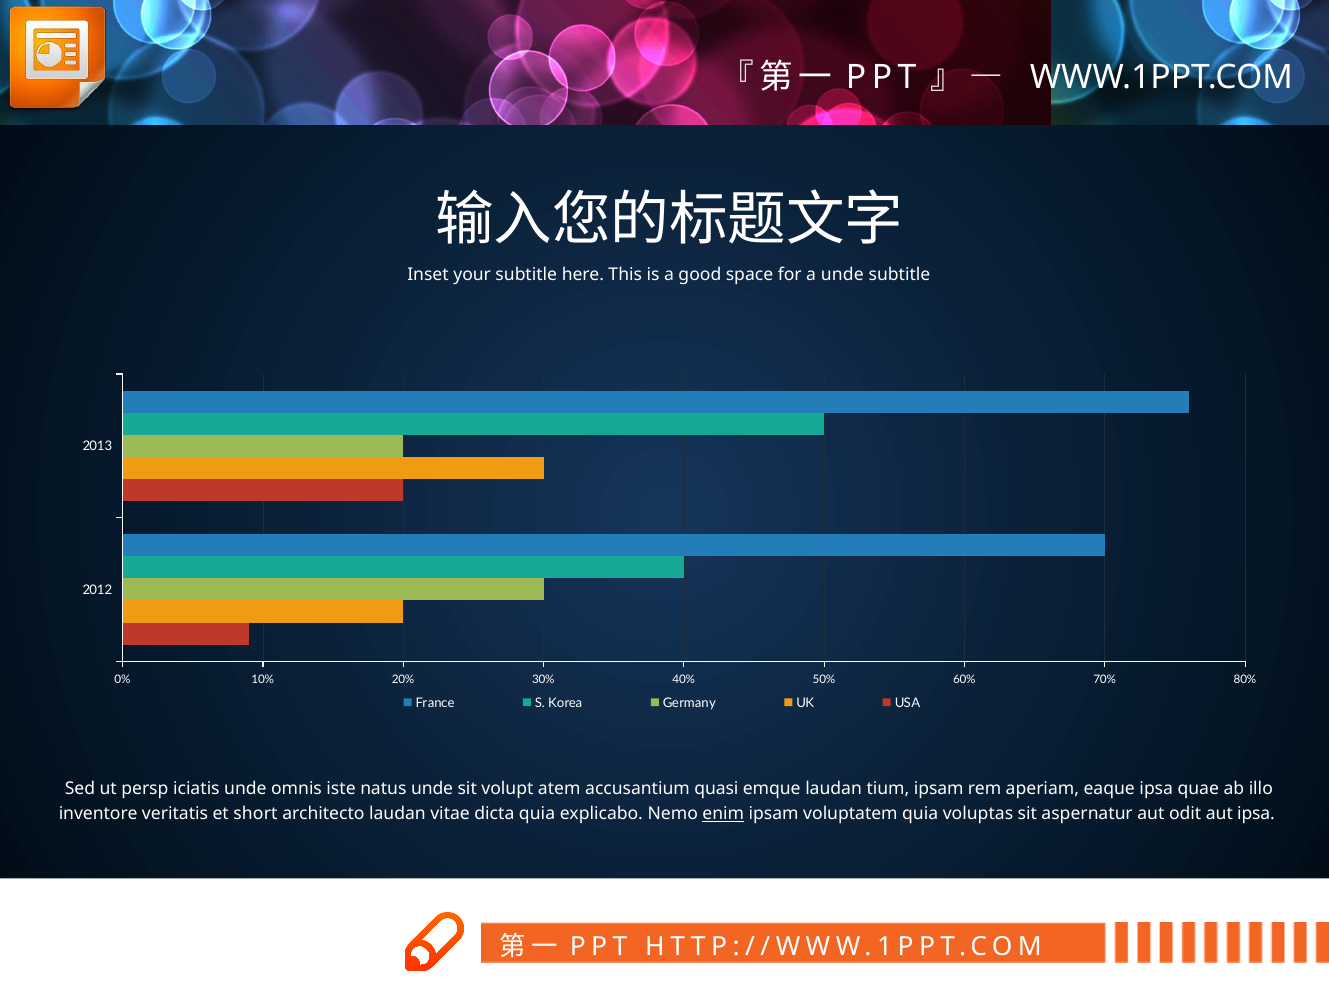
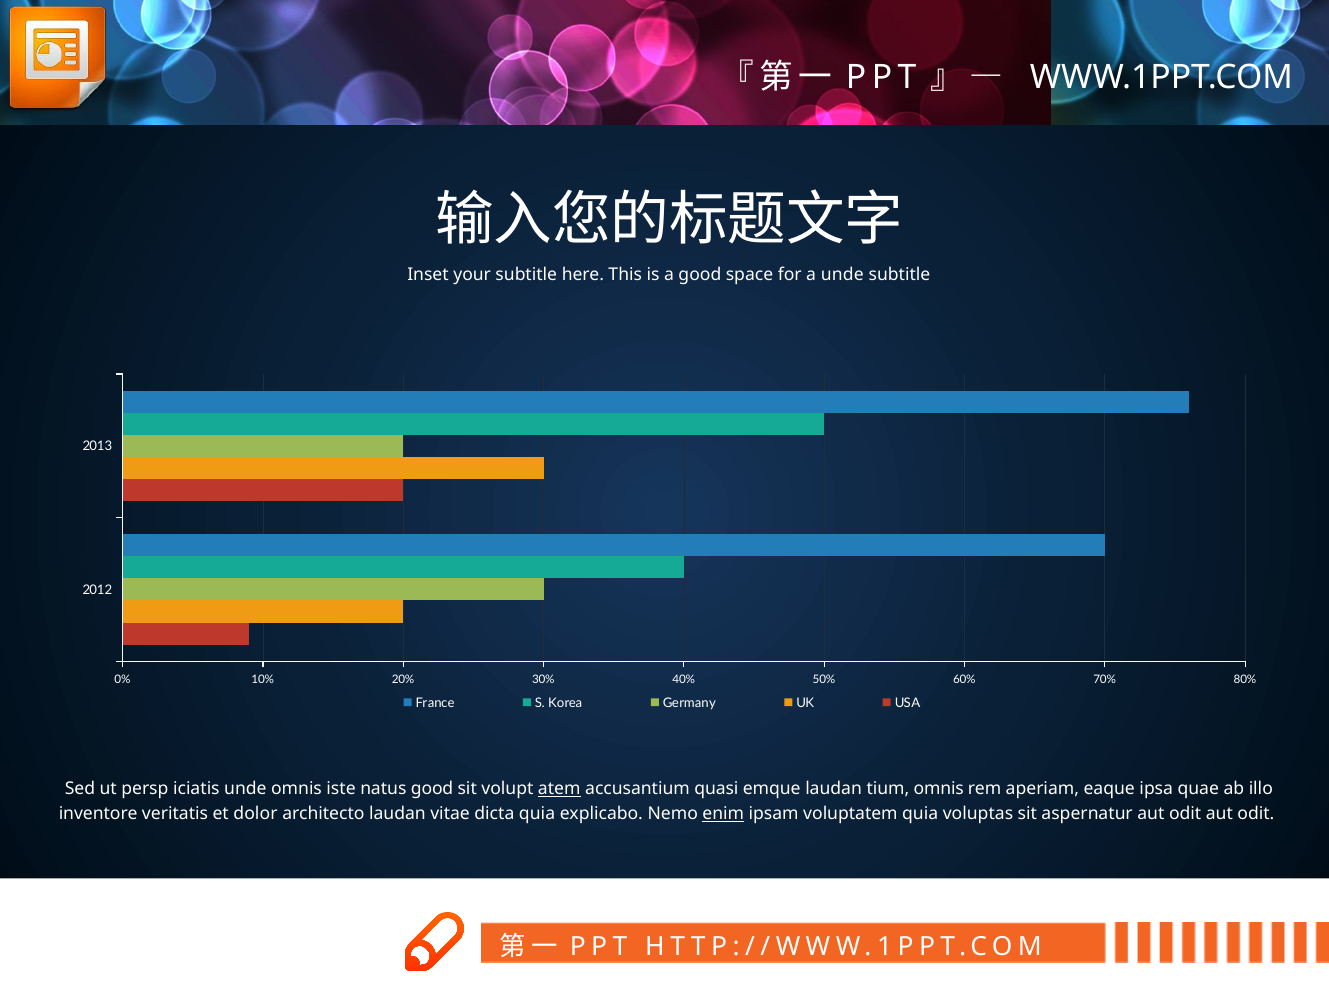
natus unde: unde -> good
atem underline: none -> present
tium ipsam: ipsam -> omnis
short: short -> dolor
odit aut ipsa: ipsa -> odit
